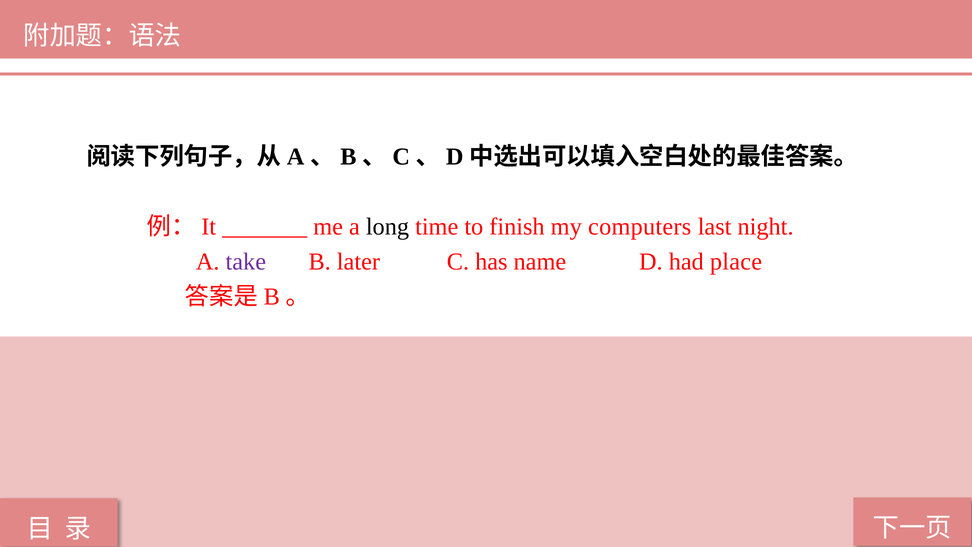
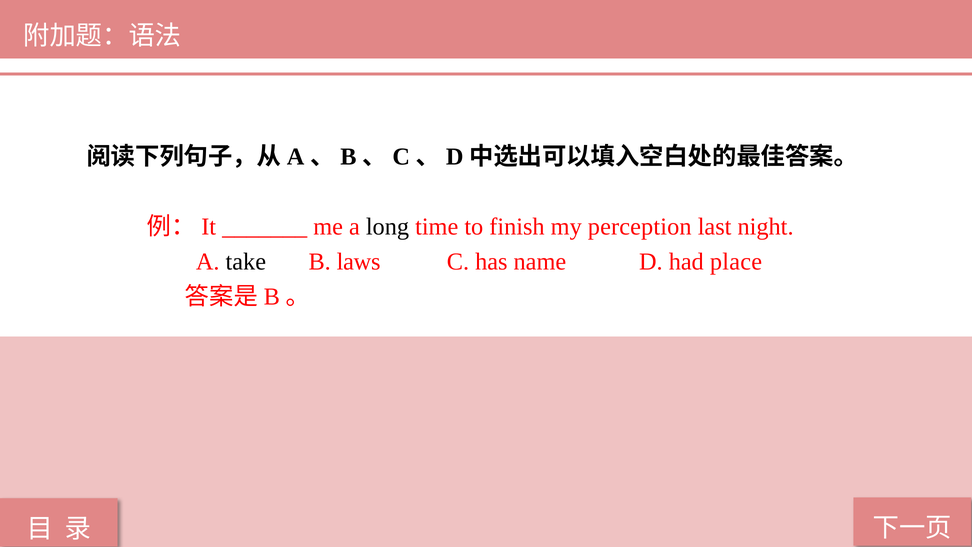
computers: computers -> perception
take colour: purple -> black
later: later -> laws
